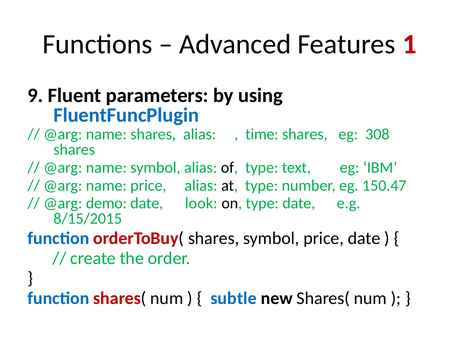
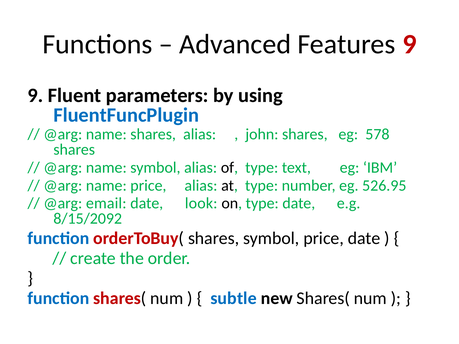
Features 1: 1 -> 9
time: time -> john
308: 308 -> 578
150.47: 150.47 -> 526.95
demo: demo -> email
8/15/2015: 8/15/2015 -> 8/15/2092
